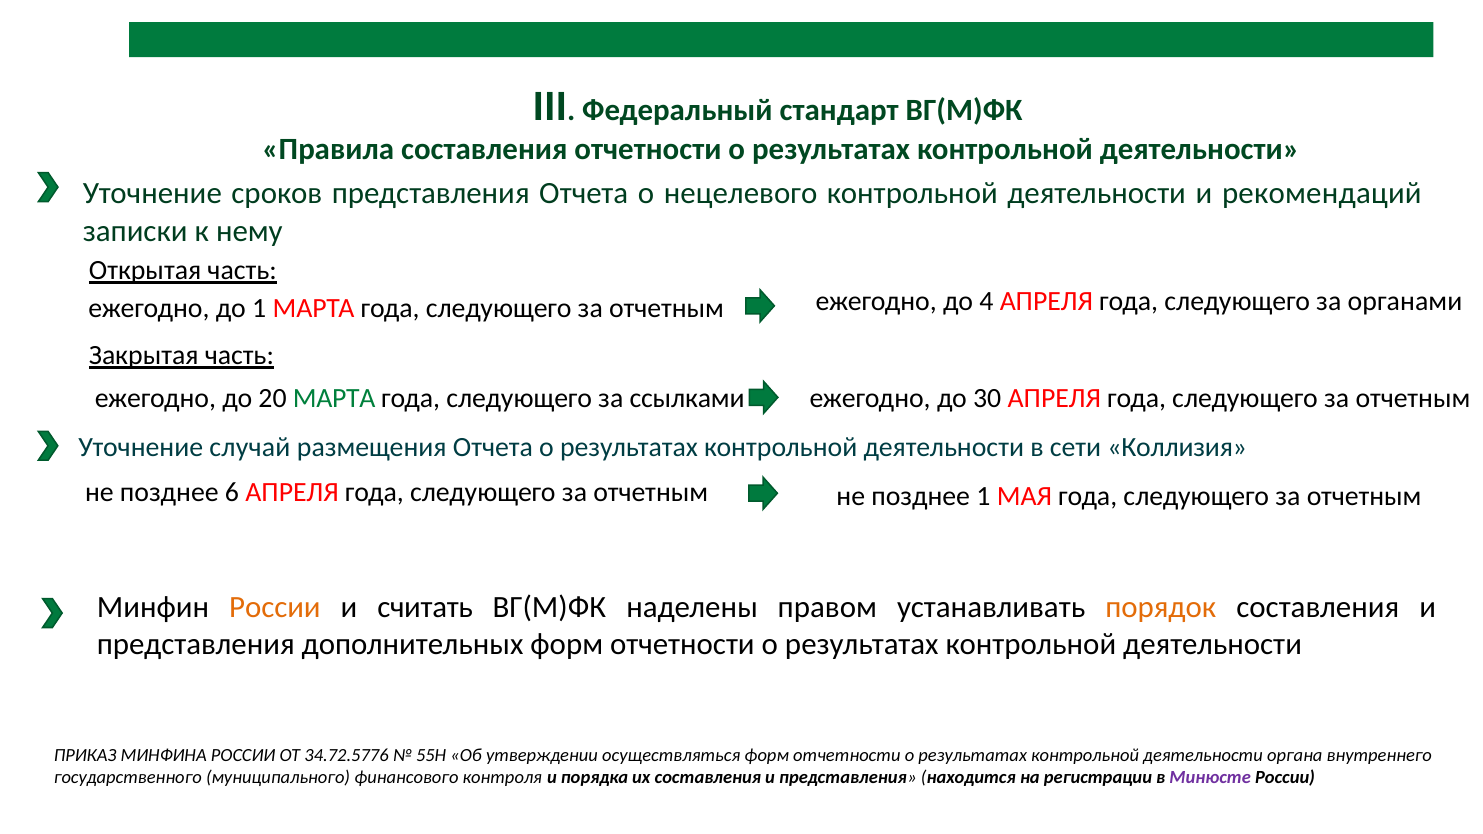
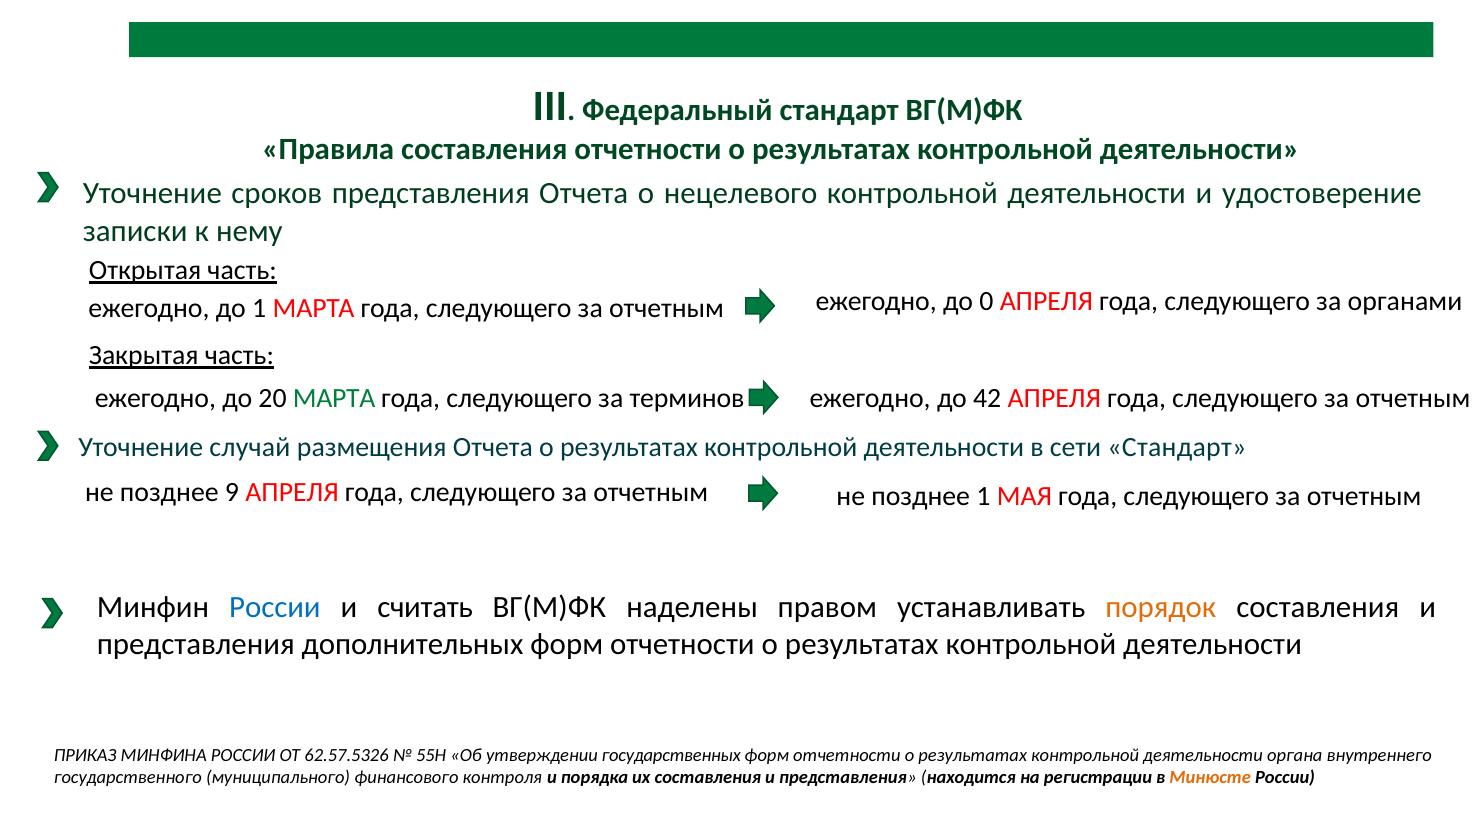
рекомендаций: рекомендаций -> удостоверение
4: 4 -> 0
ссылками: ссылками -> терминов
30: 30 -> 42
сети Коллизия: Коллизия -> Стандарт
6: 6 -> 9
России at (275, 608) colour: orange -> blue
34.72.5776: 34.72.5776 -> 62.57.5326
осуществляться: осуществляться -> государственных
Минюсте colour: purple -> orange
